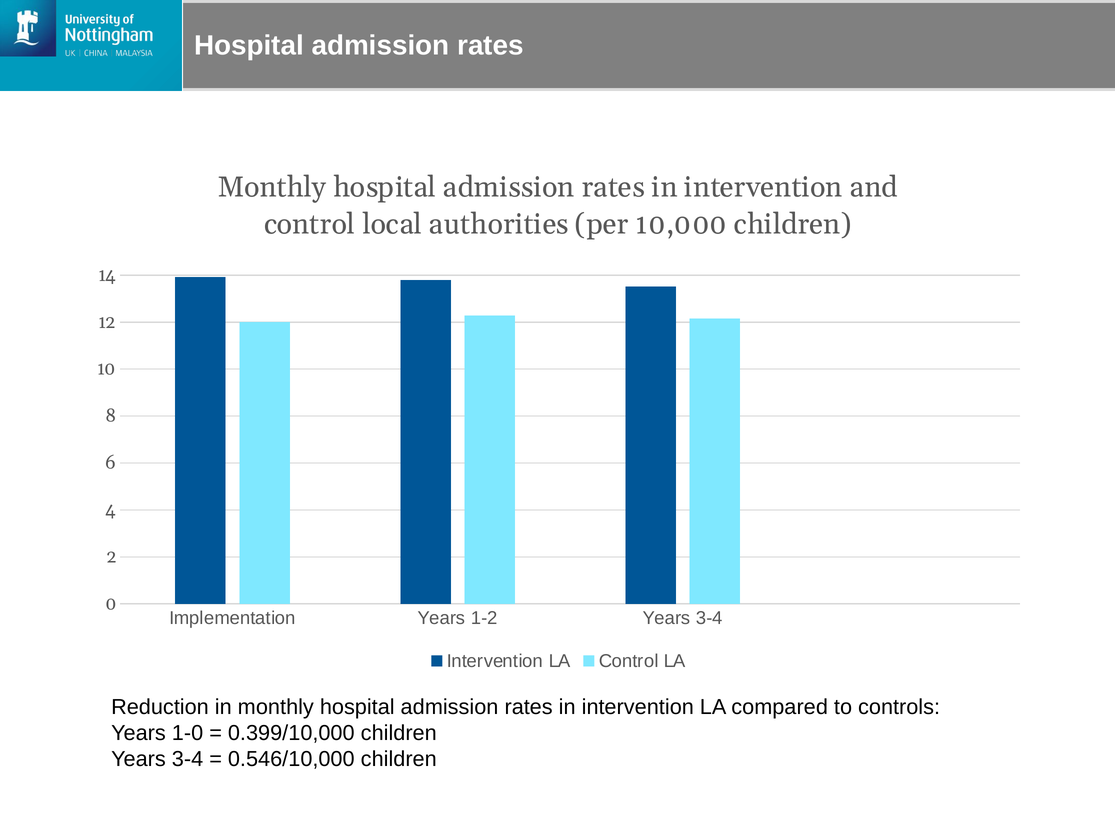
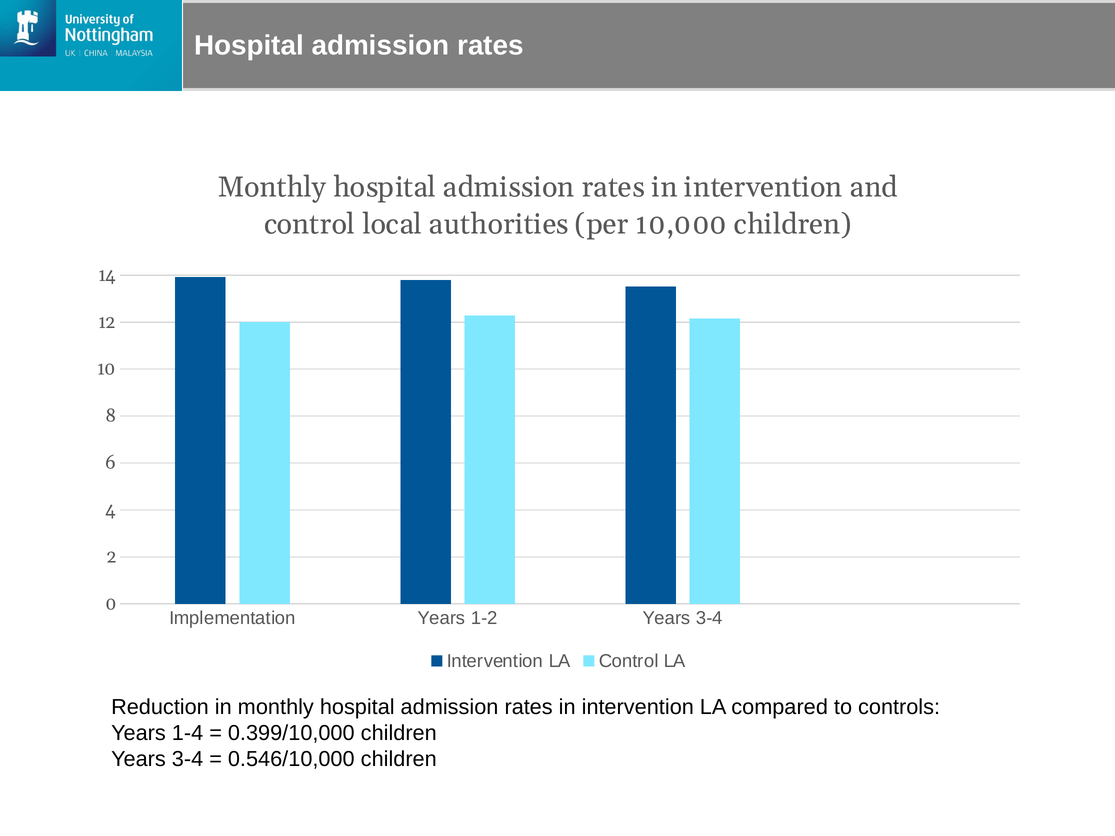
1-0: 1-0 -> 1-4
